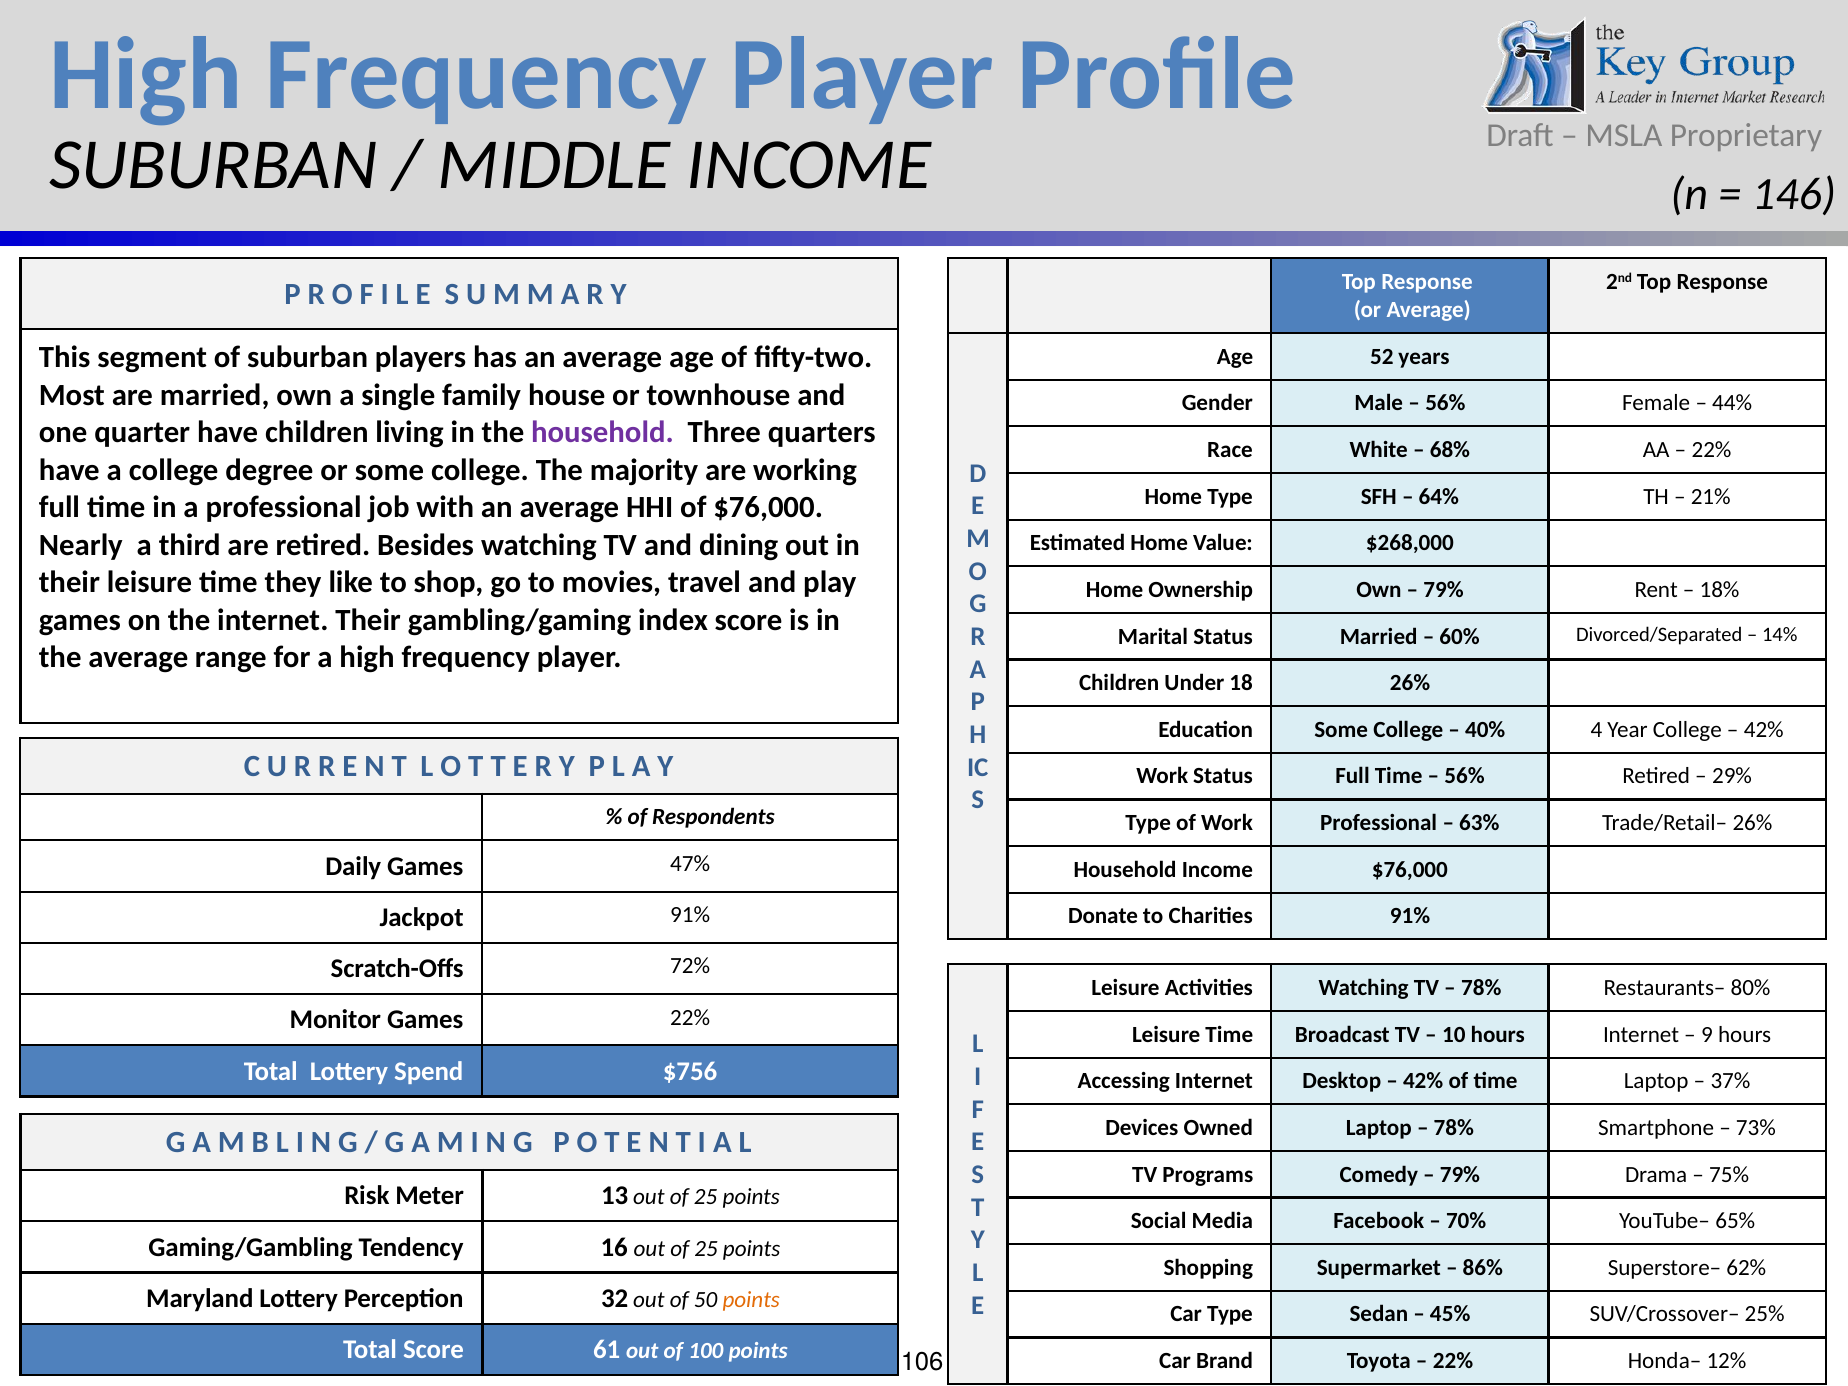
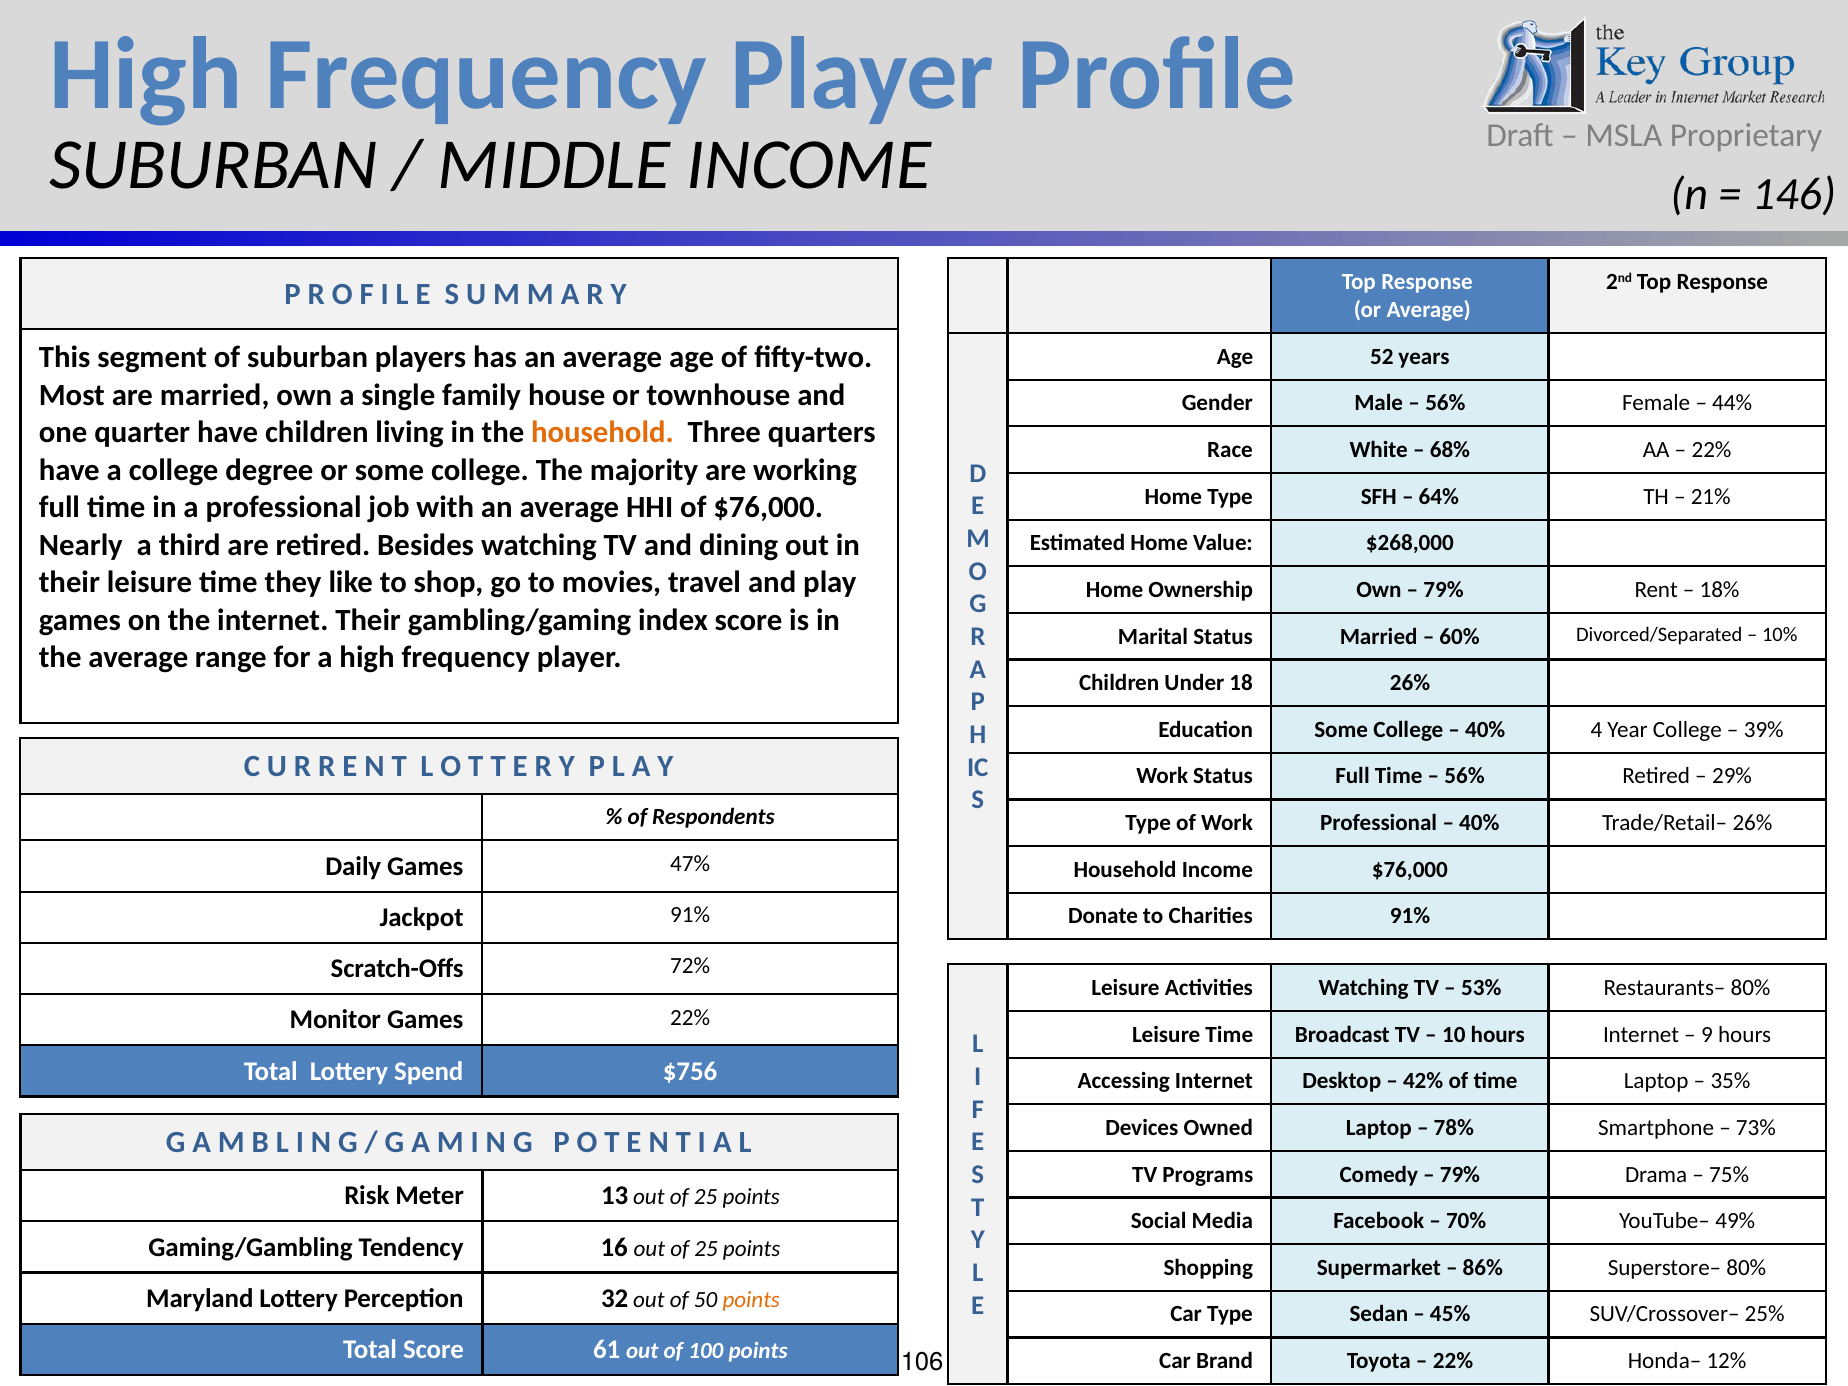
household at (602, 432) colour: purple -> orange
14%: 14% -> 10%
42% at (1764, 730): 42% -> 39%
63% at (1479, 823): 63% -> 40%
78% at (1481, 988): 78% -> 53%
37%: 37% -> 35%
65%: 65% -> 49%
Superstore– 62%: 62% -> 80%
